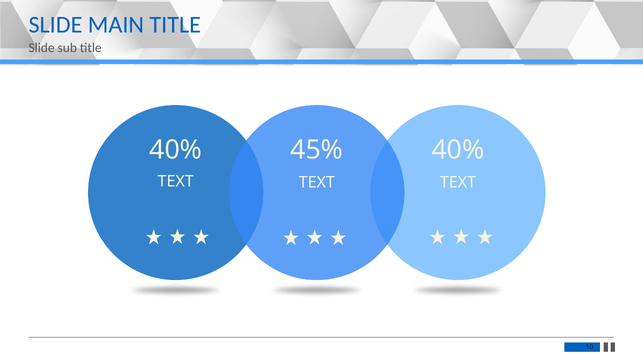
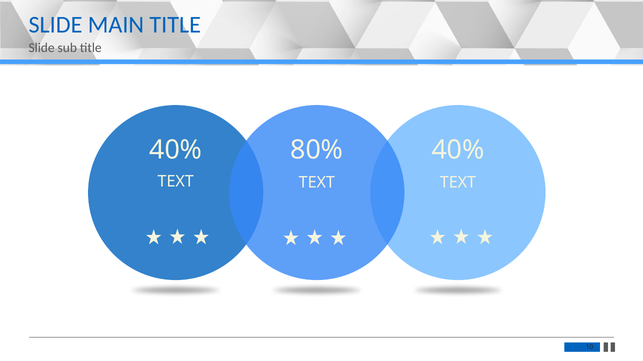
45%: 45% -> 80%
